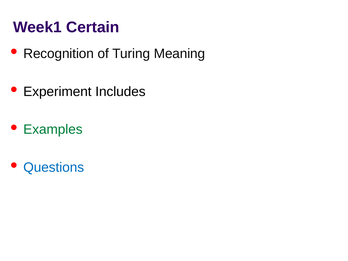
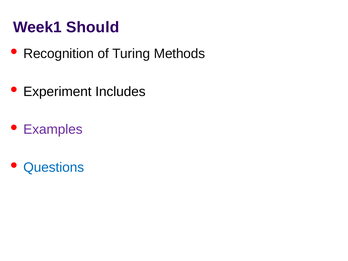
Certain: Certain -> Should
Meaning: Meaning -> Methods
Examples colour: green -> purple
